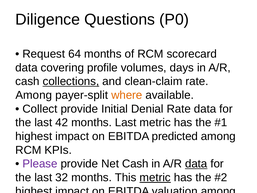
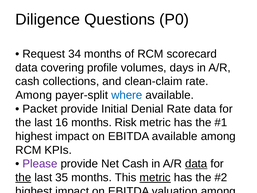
64: 64 -> 34
collections underline: present -> none
where colour: orange -> blue
Collect at (40, 109): Collect -> Packet
42: 42 -> 16
months Last: Last -> Risk
EBITDA predicted: predicted -> available
the at (23, 177) underline: none -> present
32: 32 -> 35
